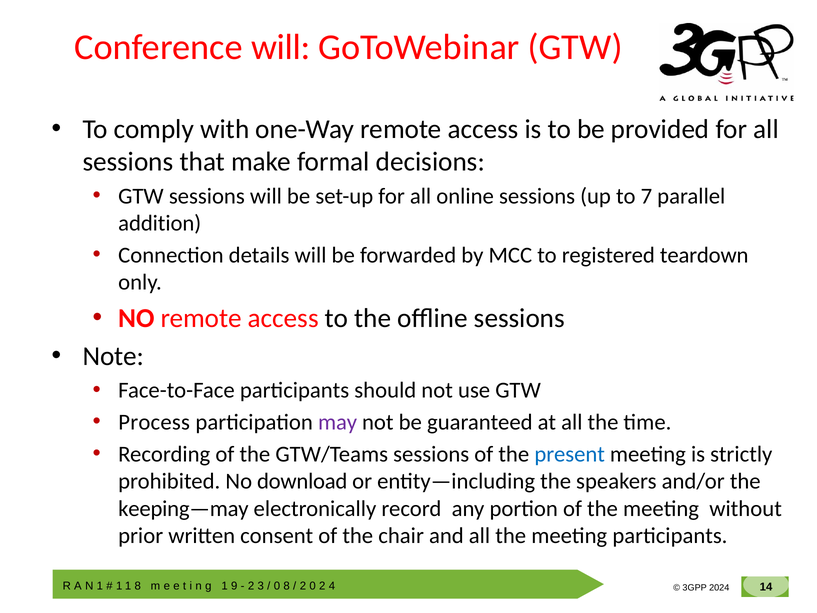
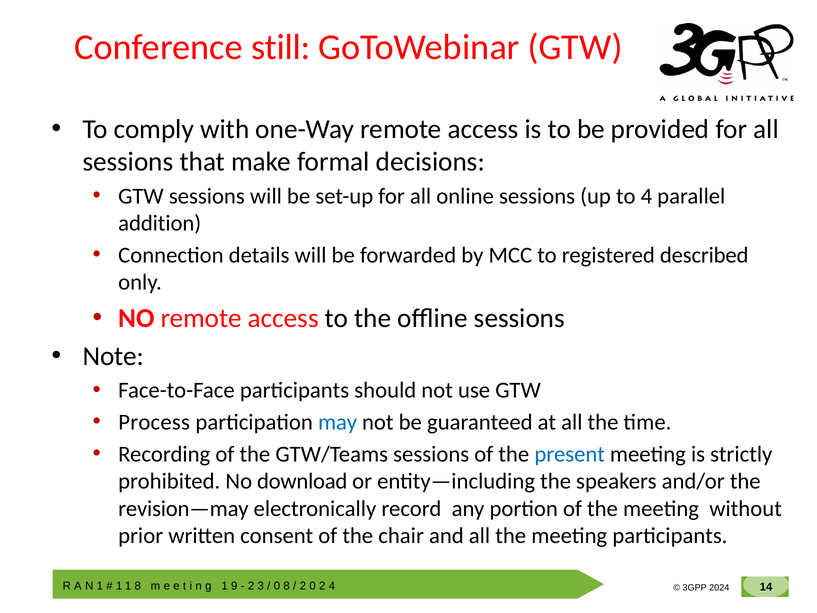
Conference will: will -> still
to 7: 7 -> 4
teardown: teardown -> described
may colour: purple -> blue
keeping—may: keeping—may -> revision—may
